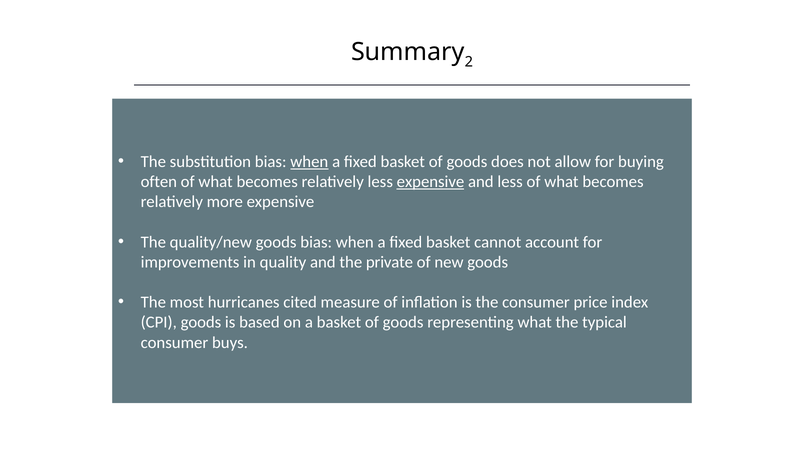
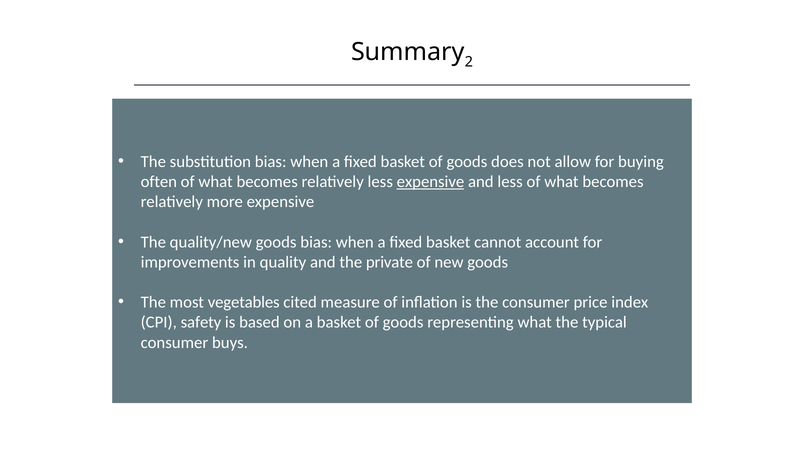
when at (309, 162) underline: present -> none
hurricanes: hurricanes -> vegetables
CPI goods: goods -> safety
